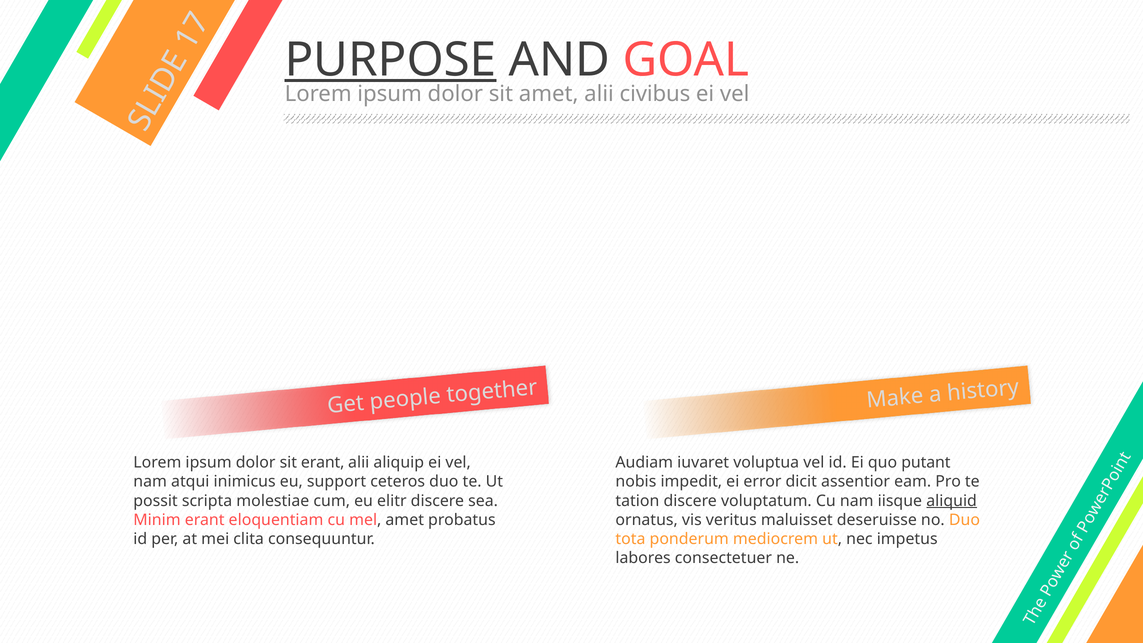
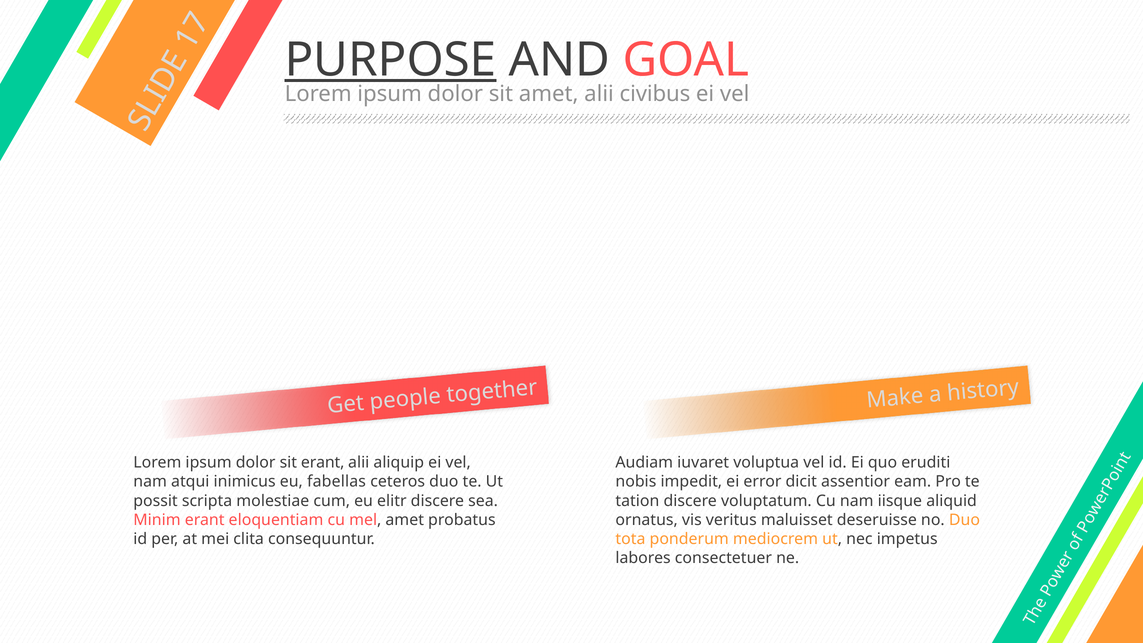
putant: putant -> eruditi
support: support -> fabellas
aliquid underline: present -> none
